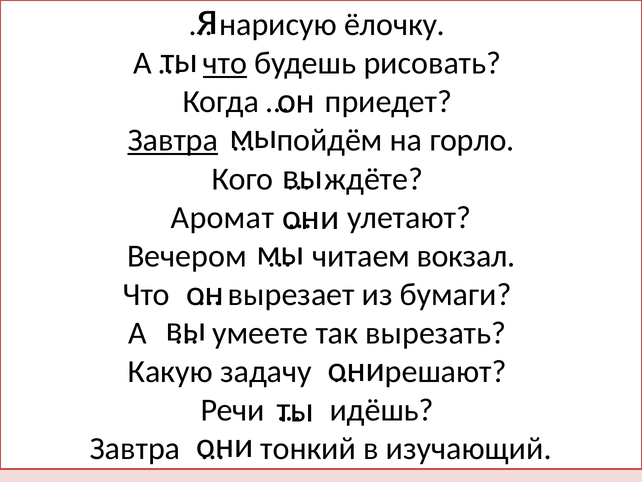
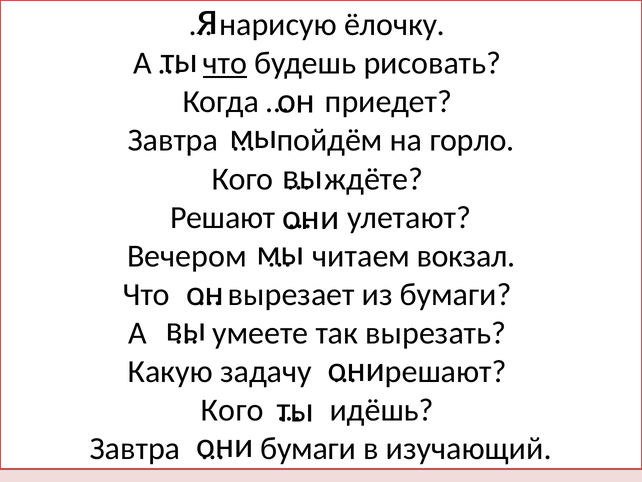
Завтра at (173, 140) underline: present -> none
Аромат at (222, 217): Аромат -> Решают
Речи at (233, 410): Речи -> Кого
тонкий at (308, 448): тонкий -> бумаги
